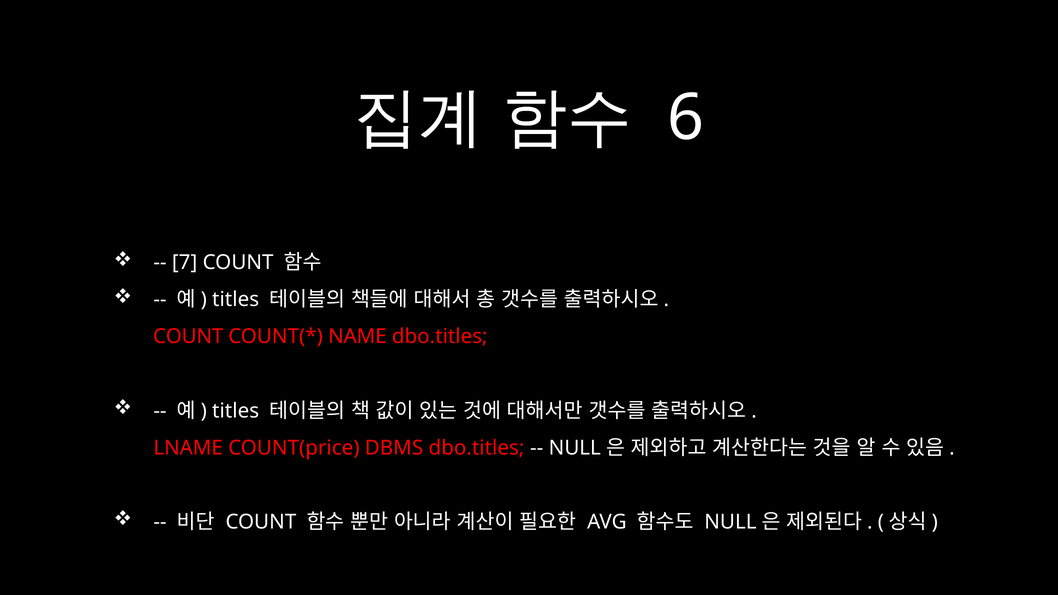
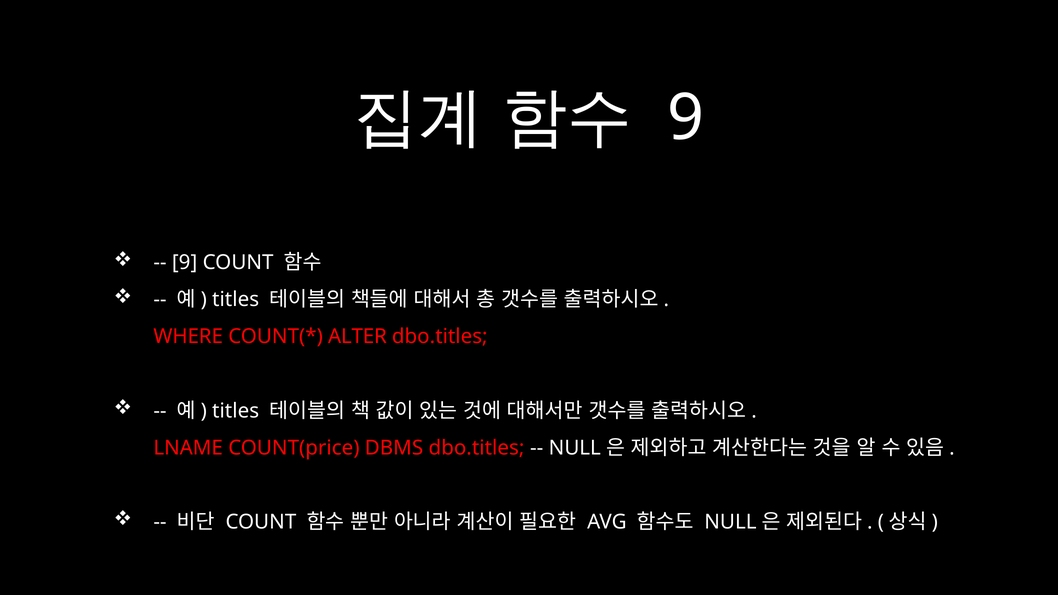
6 at (686, 118): 6 -> 9
7 at (185, 263): 7 -> 9
COUNT at (188, 337): COUNT -> WHERE
NAME: NAME -> ALTER
